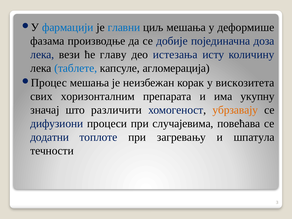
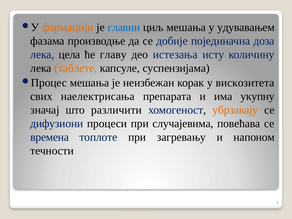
фармацији colour: blue -> orange
деформише: деформише -> удувавањем
вези: вези -> цела
таблете colour: blue -> orange
агломерација: агломерација -> суспензијама
хоризонталним: хоризонталним -> наелектрисања
додатни: додатни -> времена
шпатула: шпатула -> напоном
